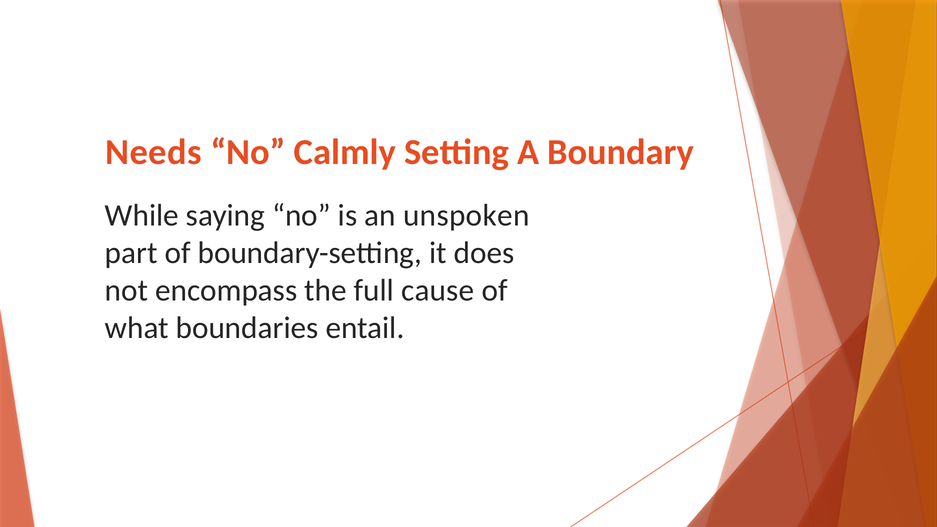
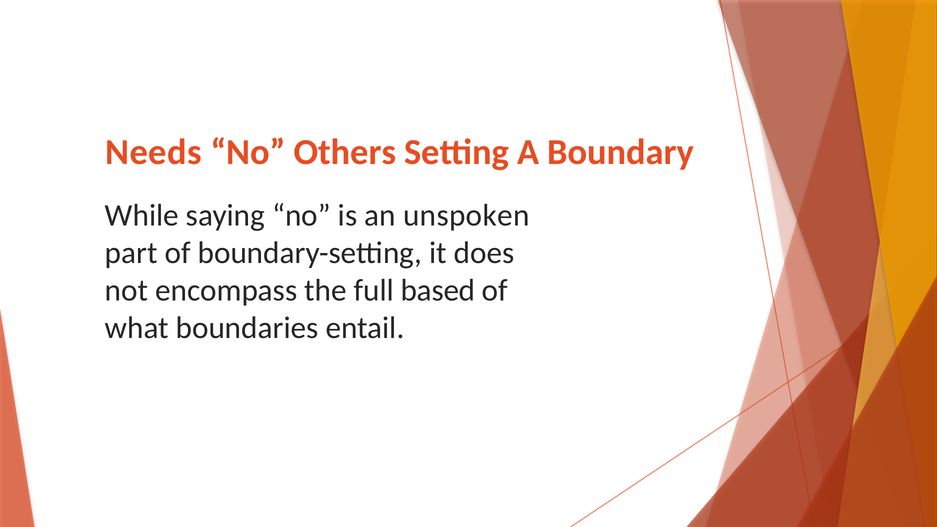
Calmly: Calmly -> Others
cause: cause -> based
